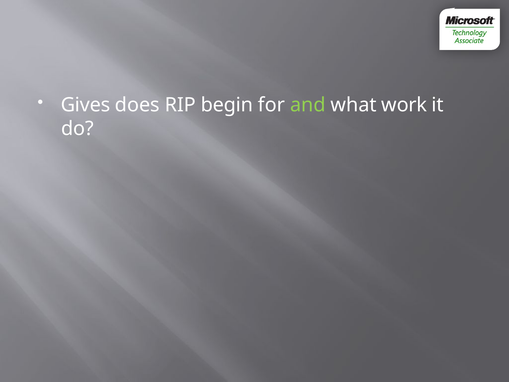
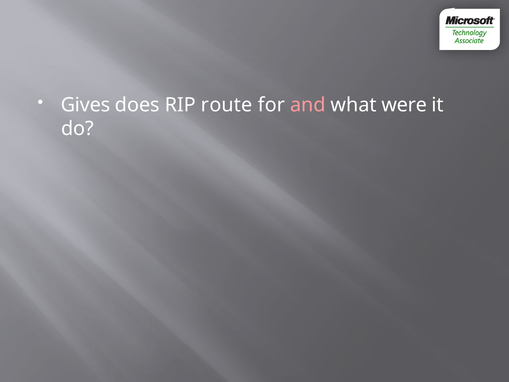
begin: begin -> route
and colour: light green -> pink
work: work -> were
